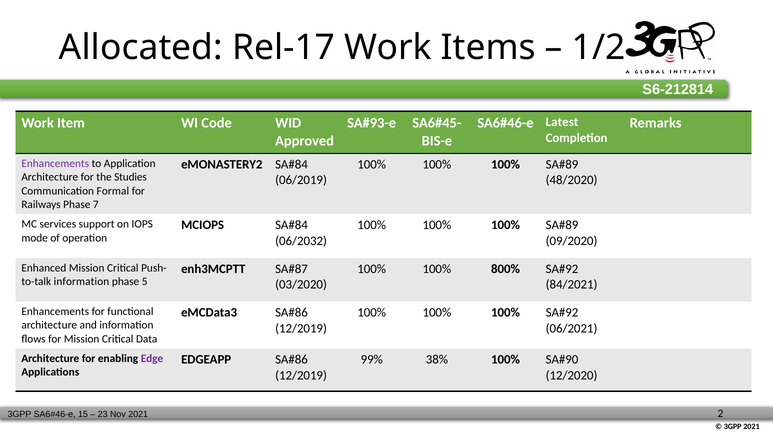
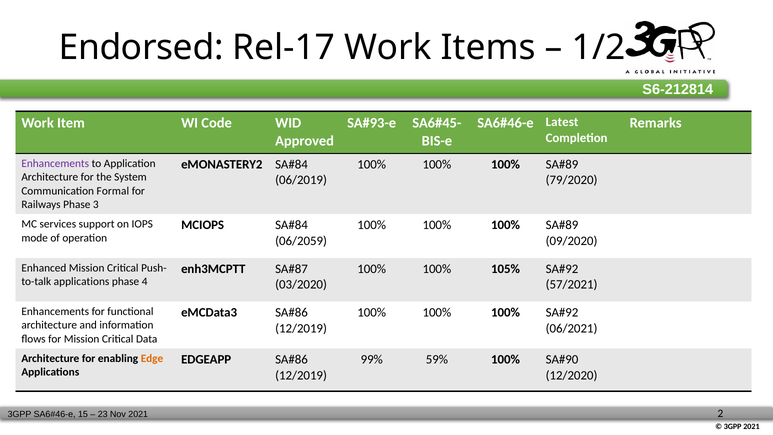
Allocated: Allocated -> Endorsed
Studies: Studies -> System
48/2020: 48/2020 -> 79/2020
7: 7 -> 3
06/2032: 06/2032 -> 06/2059
800%: 800% -> 105%
information at (82, 281): information -> applications
5: 5 -> 4
84/2021: 84/2021 -> 57/2021
Edge colour: purple -> orange
38%: 38% -> 59%
